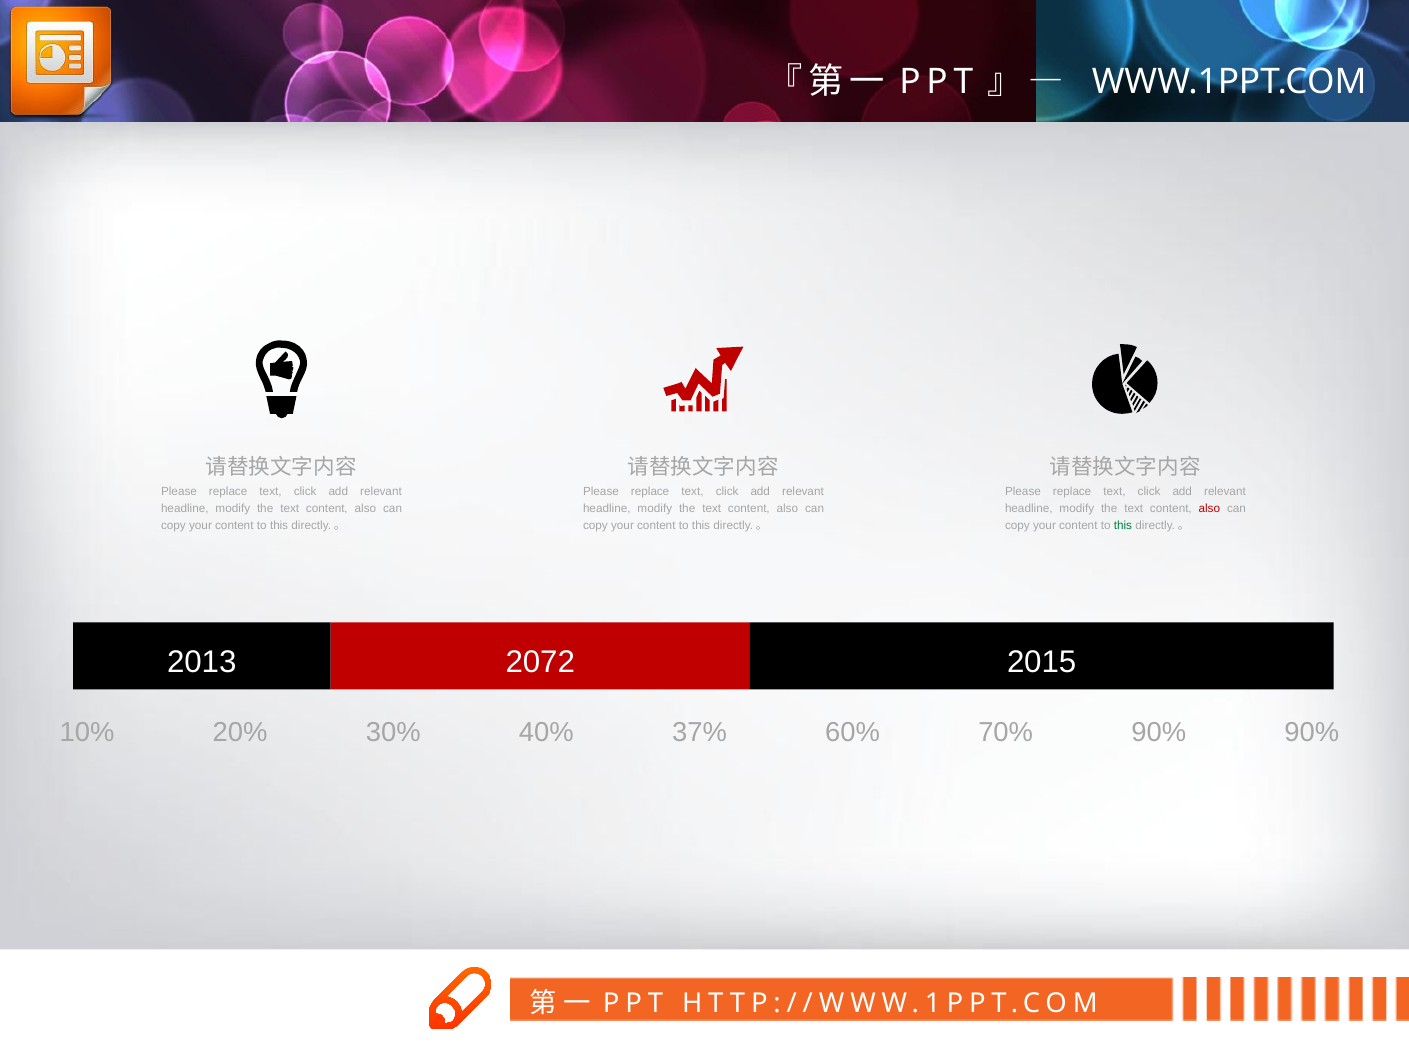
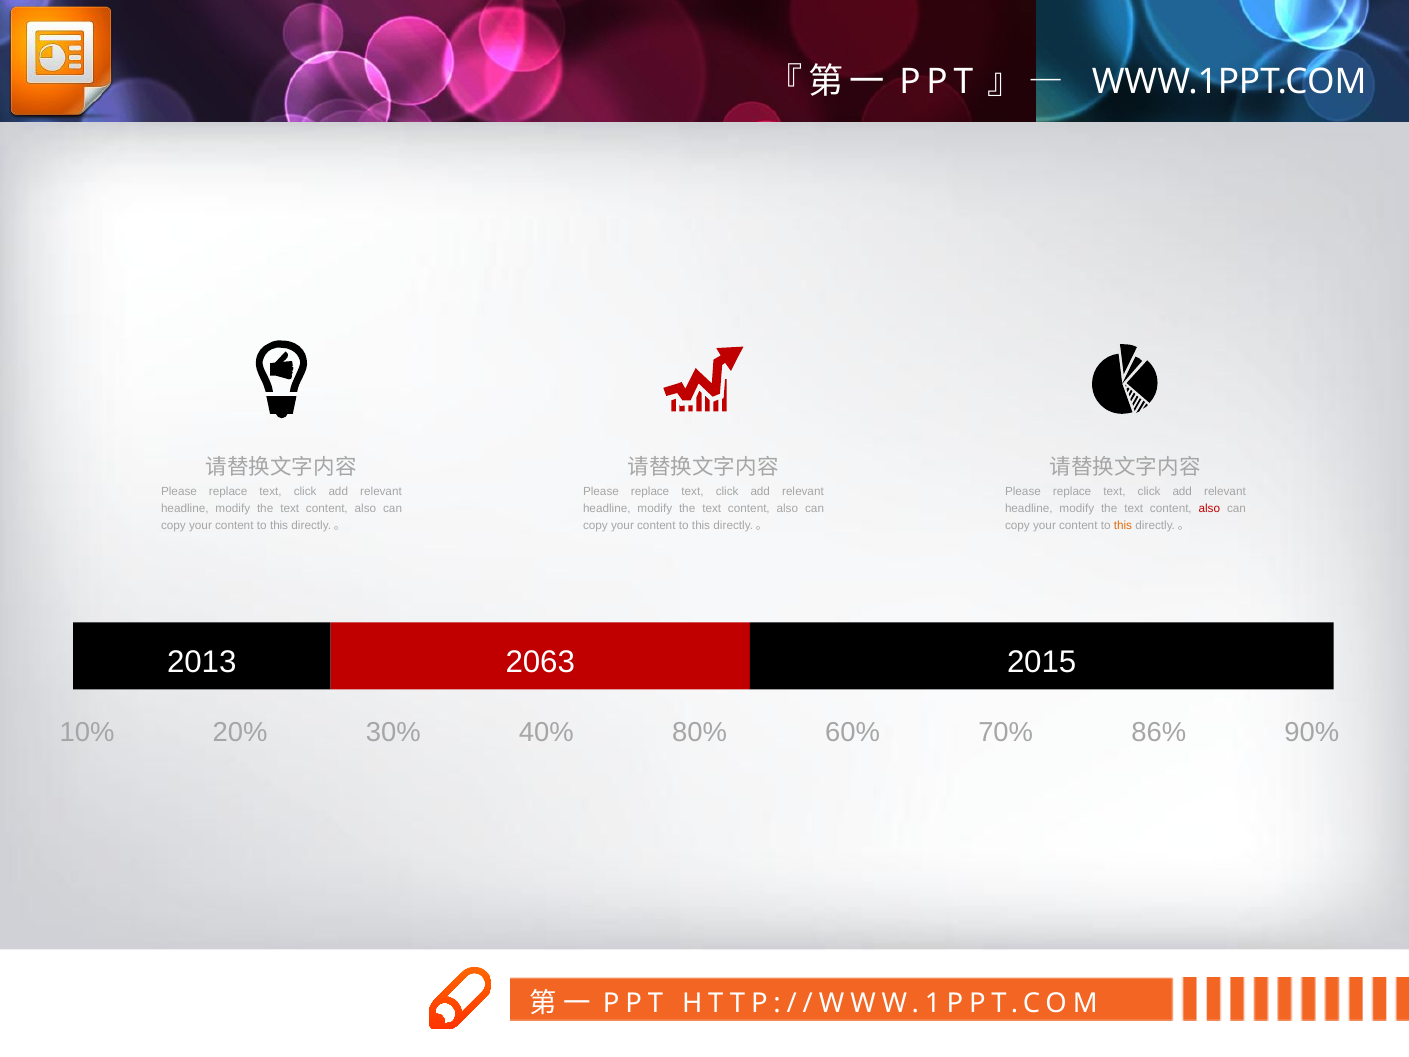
this at (1123, 526) colour: green -> orange
2072: 2072 -> 2063
37%: 37% -> 80%
70% 90%: 90% -> 86%
